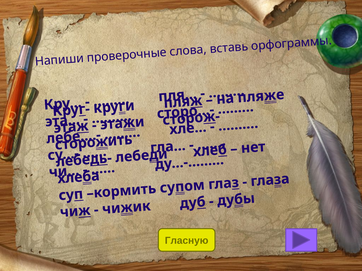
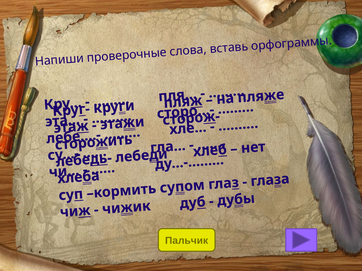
Гласную: Гласную -> Пальчик
